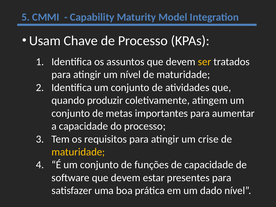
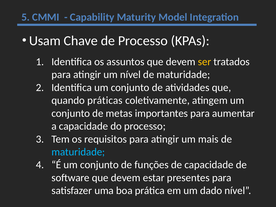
produzir: produzir -> práticas
crise: crise -> mais
maturidade at (78, 152) colour: yellow -> light blue
